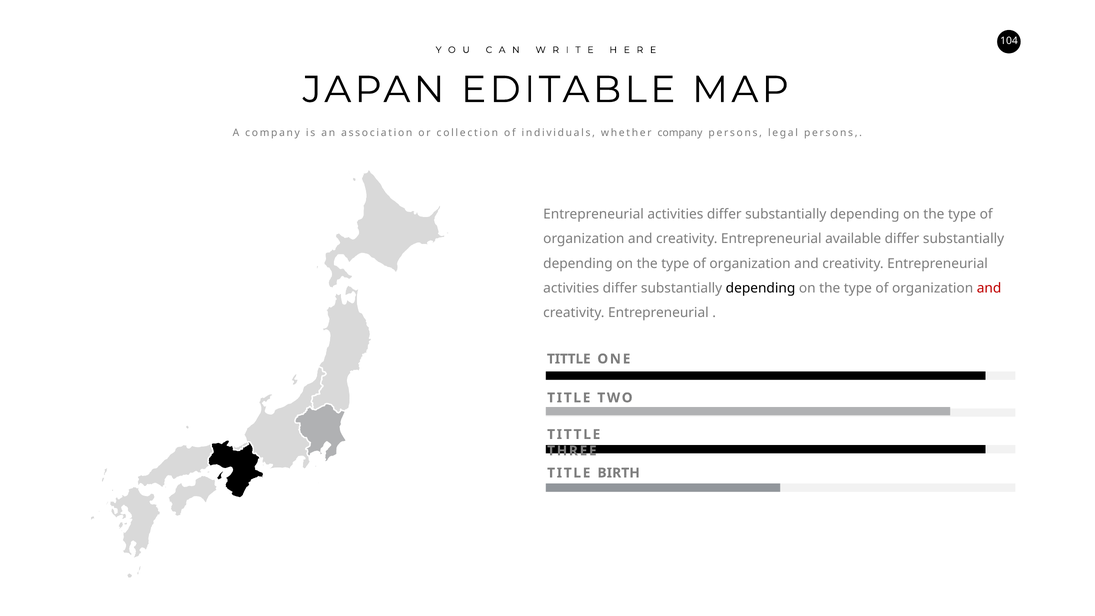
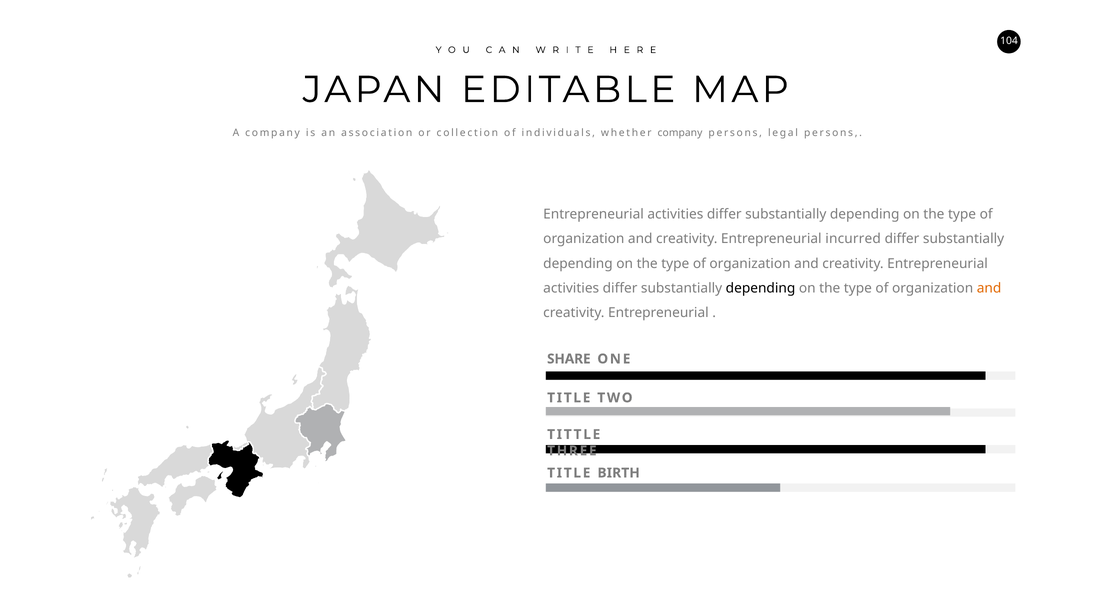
available: available -> incurred
and at (989, 288) colour: red -> orange
TITTLE at (569, 359): TITTLE -> SHARE
